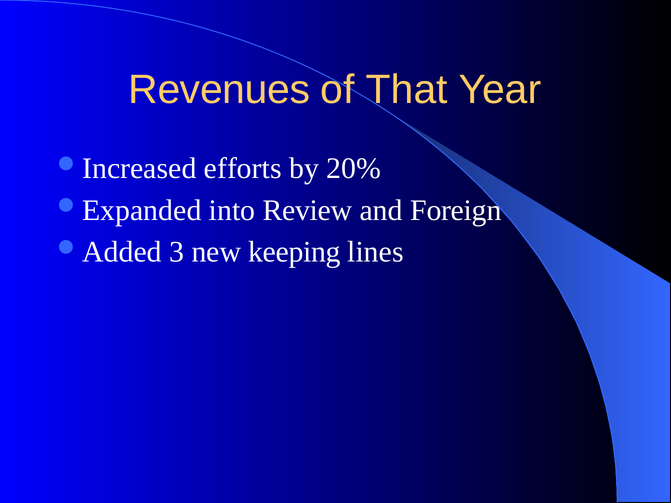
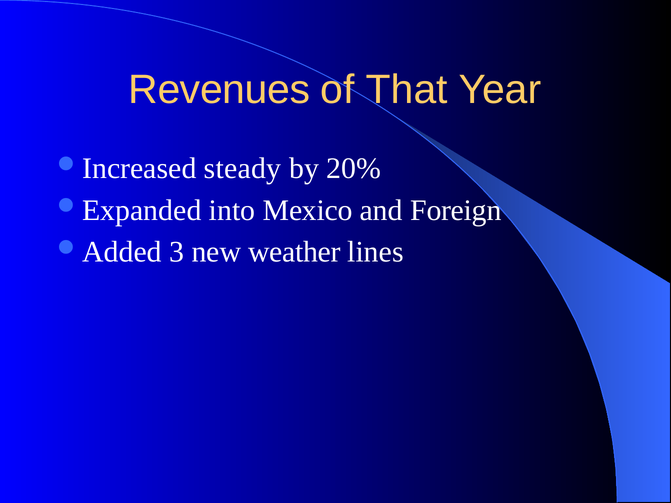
efforts: efforts -> steady
Review: Review -> Mexico
keeping: keeping -> weather
